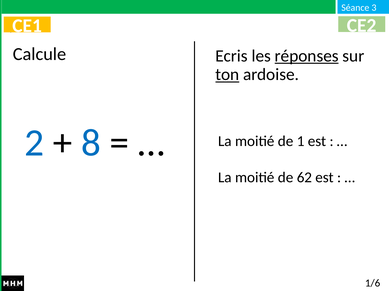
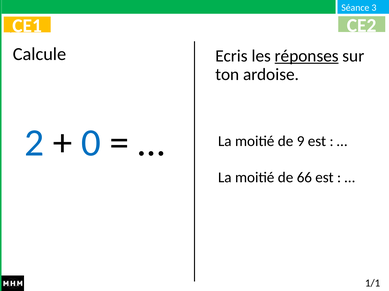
ton underline: present -> none
8: 8 -> 0
1: 1 -> 9
62: 62 -> 66
1/6: 1/6 -> 1/1
